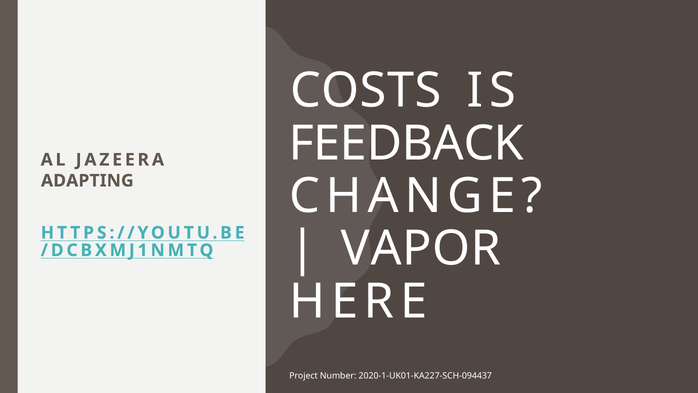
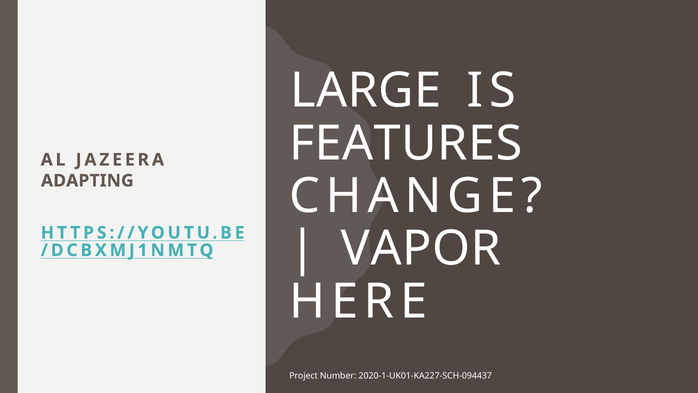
COSTS: COSTS -> LARGE
FEEDBACK: FEEDBACK -> FEATURES
